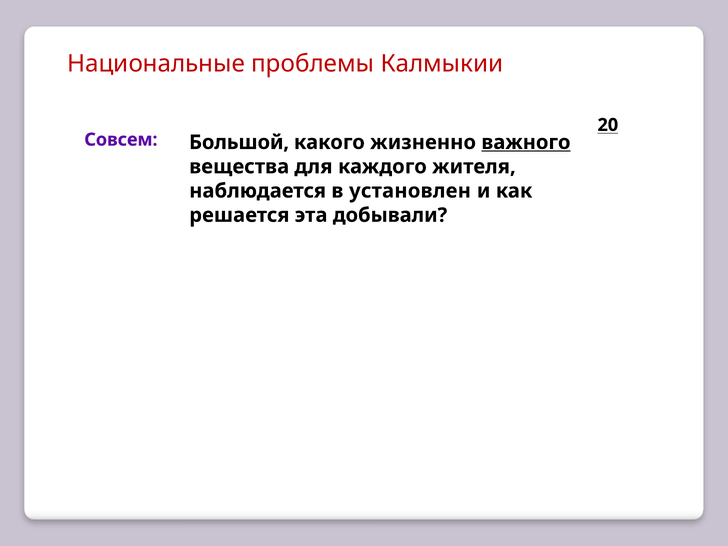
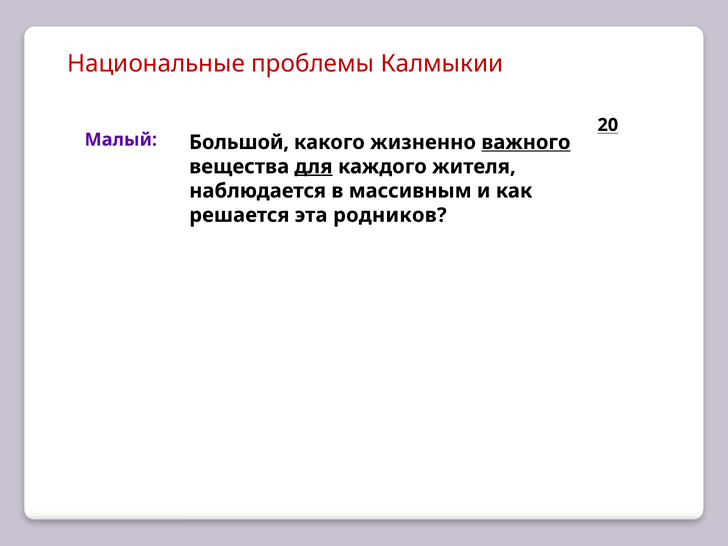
Совсем: Совсем -> Малый
для underline: none -> present
установлен: установлен -> массивным
добывали: добывали -> родников
